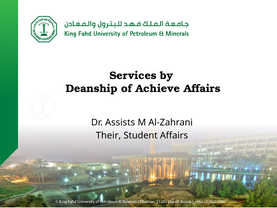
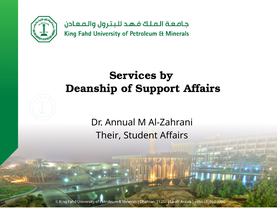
Achieve: Achieve -> Support
Assists: Assists -> Annual
